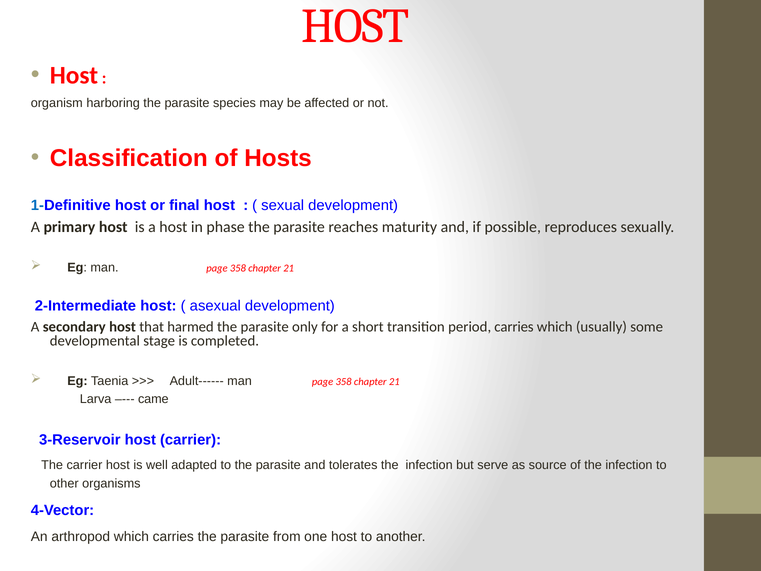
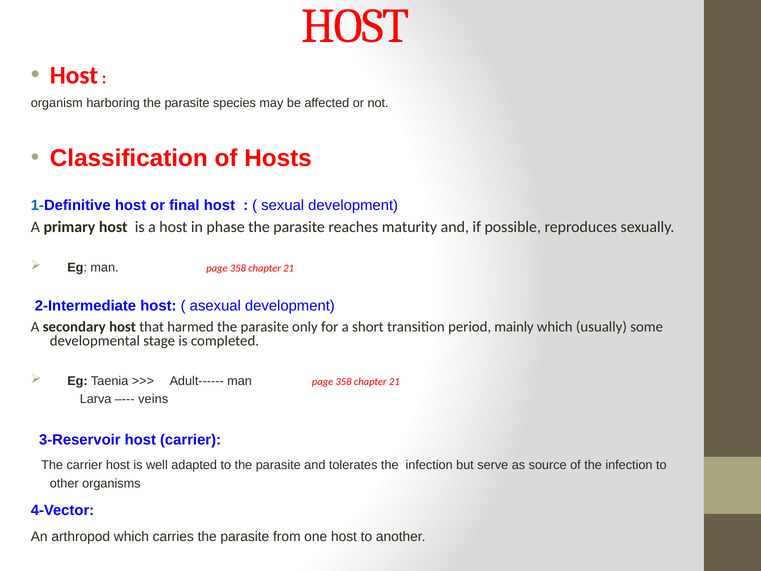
period carries: carries -> mainly
came: came -> veins
